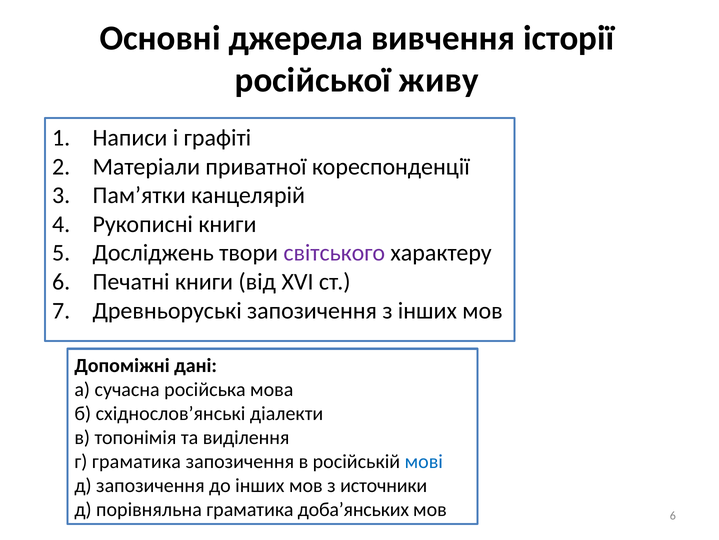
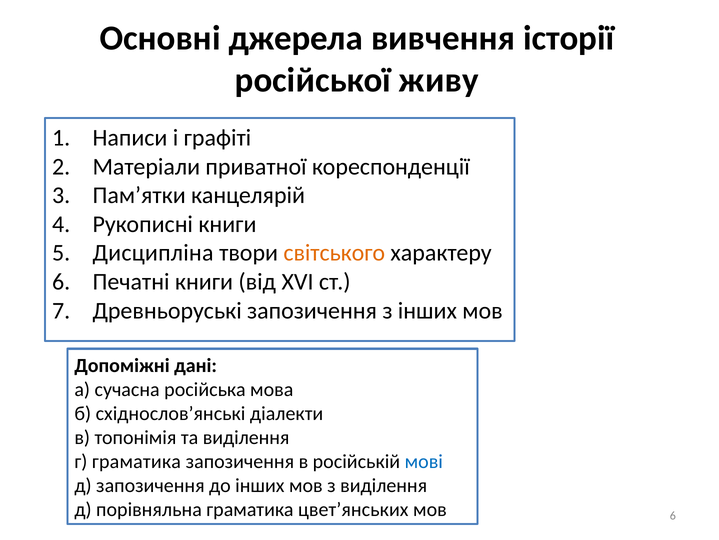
Досліджень: Досліджень -> Дисципліна
світського colour: purple -> orange
з источники: источники -> виділення
доба’янських: доба’янських -> цвет’янських
